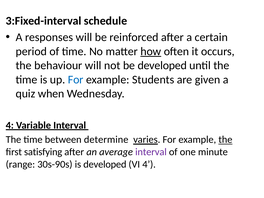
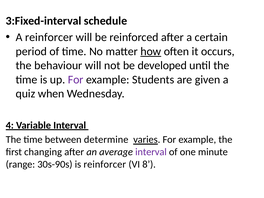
A responses: responses -> reinforcer
For at (76, 80) colour: blue -> purple
the at (225, 140) underline: present -> none
satisfying: satisfying -> changing
is developed: developed -> reinforcer
VI 4: 4 -> 8
